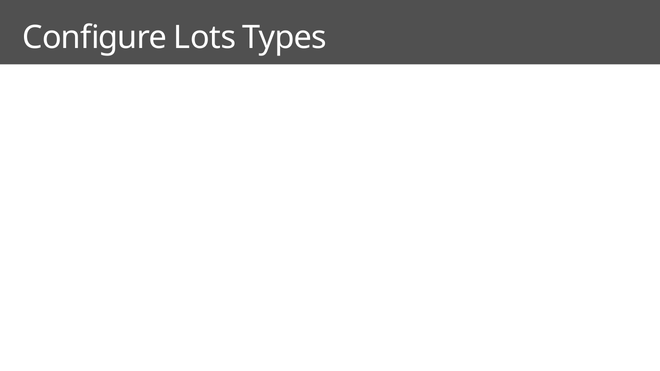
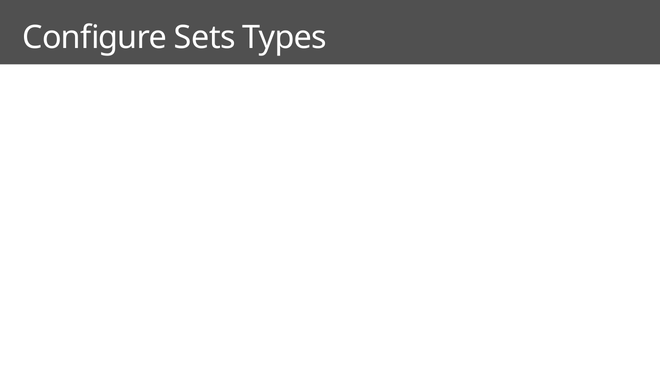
Lots: Lots -> Sets
